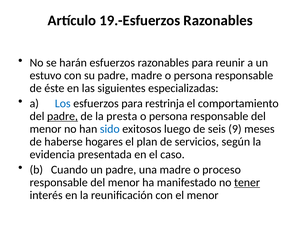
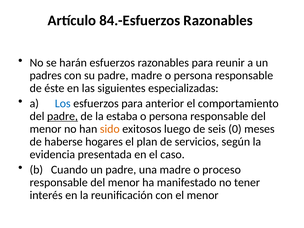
19.-Esfuerzos: 19.-Esfuerzos -> 84.-Esfuerzos
estuvo: estuvo -> padres
restrinja: restrinja -> anterior
presta: presta -> estaba
sido colour: blue -> orange
9: 9 -> 0
tener underline: present -> none
